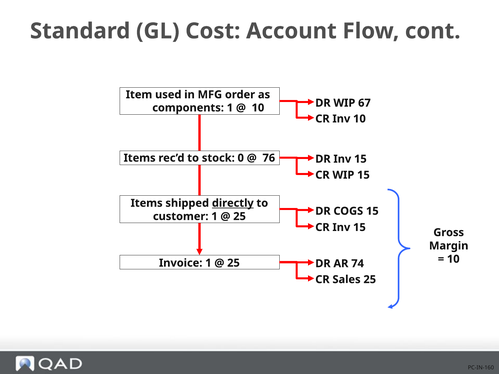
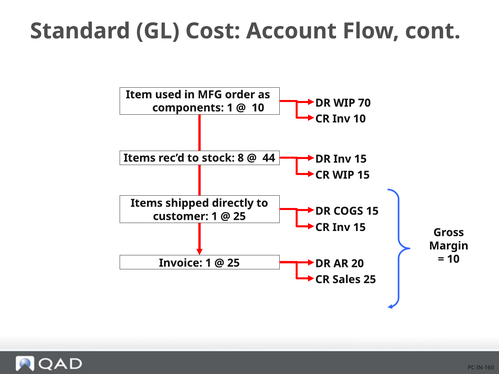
67: 67 -> 70
0: 0 -> 8
76: 76 -> 44
directly underline: present -> none
74: 74 -> 20
